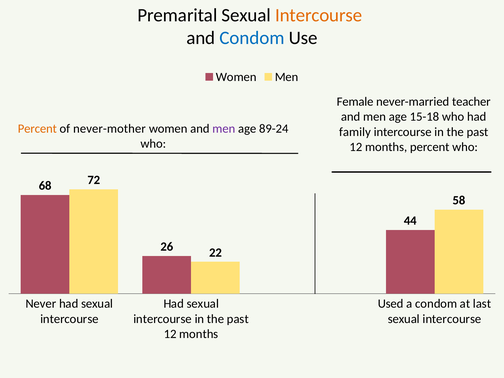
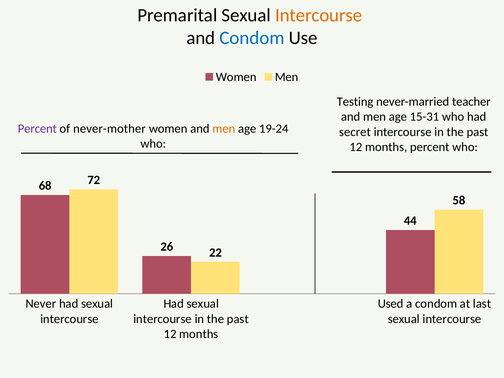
Female: Female -> Testing
15-18: 15-18 -> 15-31
Percent at (37, 129) colour: orange -> purple
men at (224, 129) colour: purple -> orange
89-24: 89-24 -> 19-24
family: family -> secret
